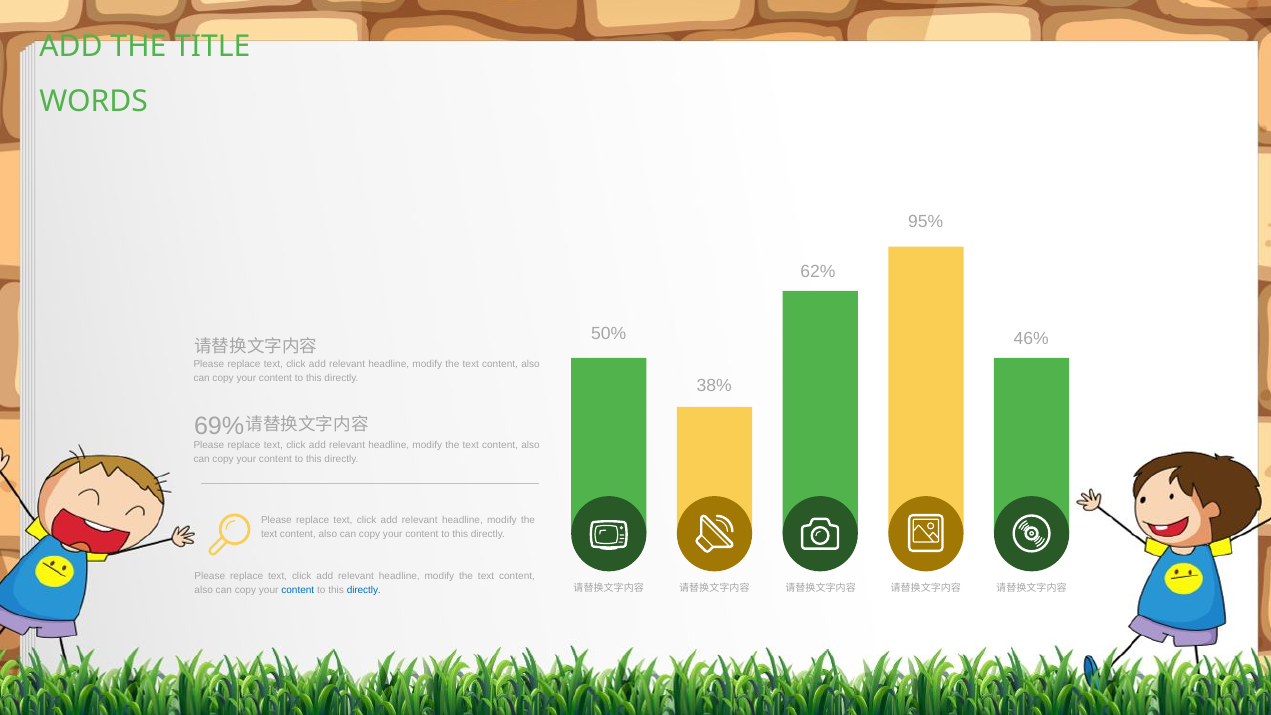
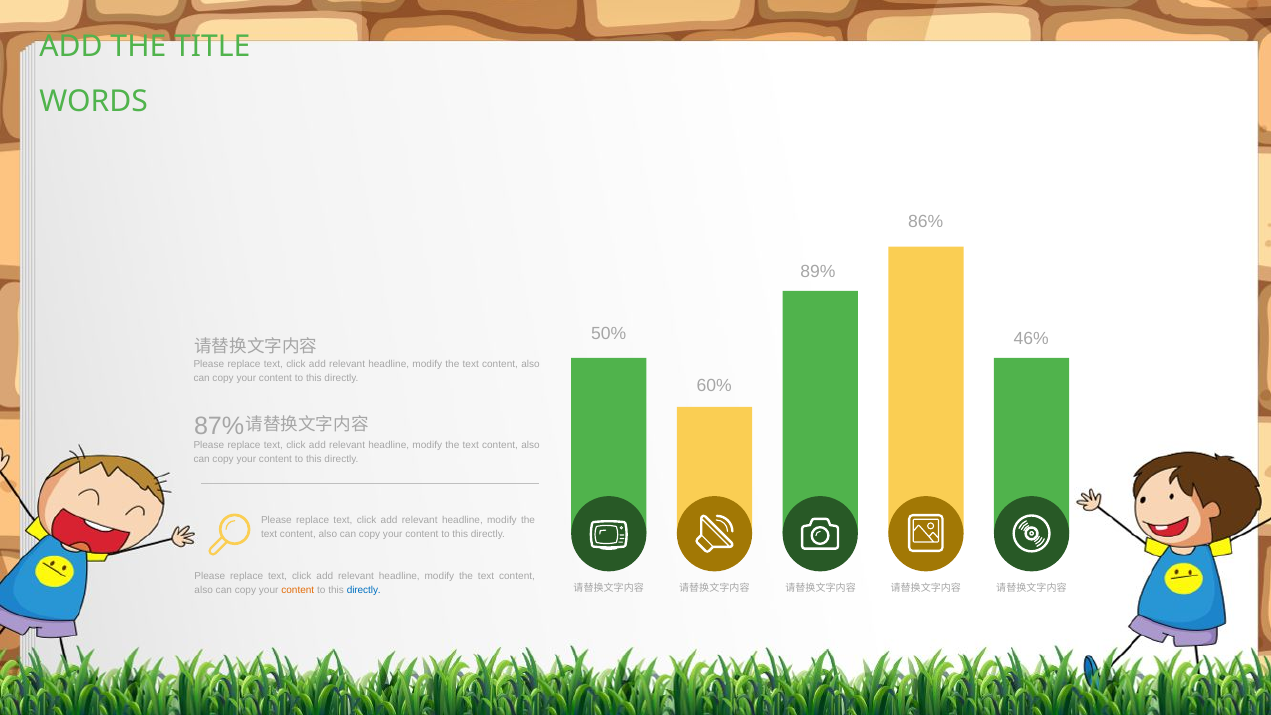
95%: 95% -> 86%
62%: 62% -> 89%
38%: 38% -> 60%
69%: 69% -> 87%
content at (298, 591) colour: blue -> orange
